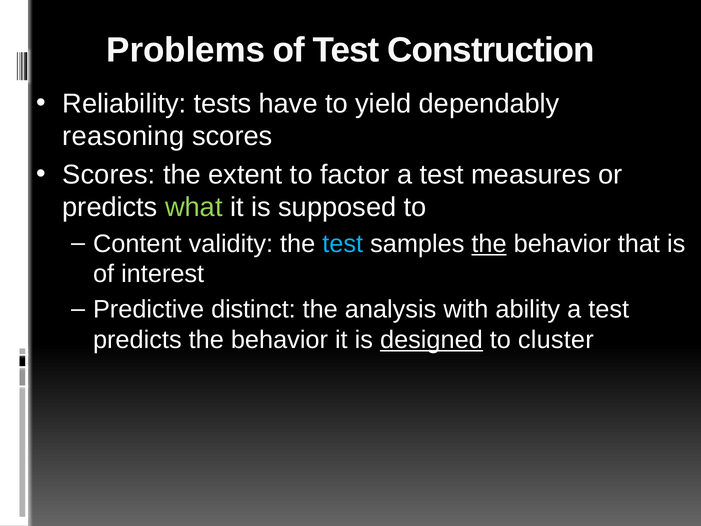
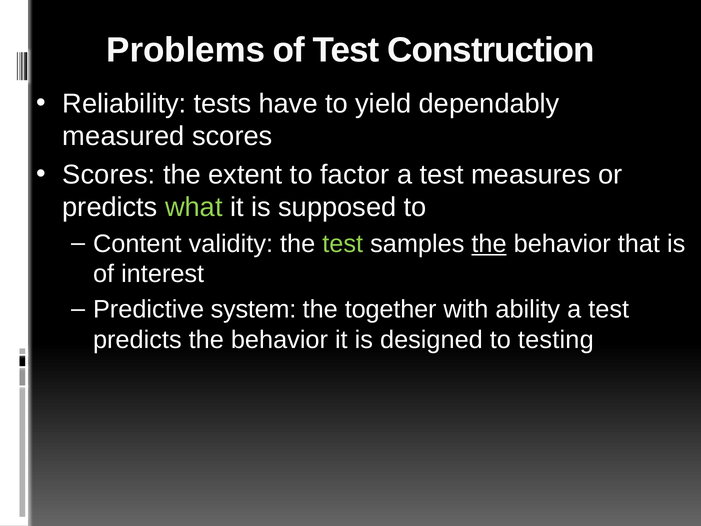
reasoning: reasoning -> measured
test at (343, 244) colour: light blue -> light green
distinct: distinct -> system
analysis: analysis -> together
designed underline: present -> none
cluster: cluster -> testing
